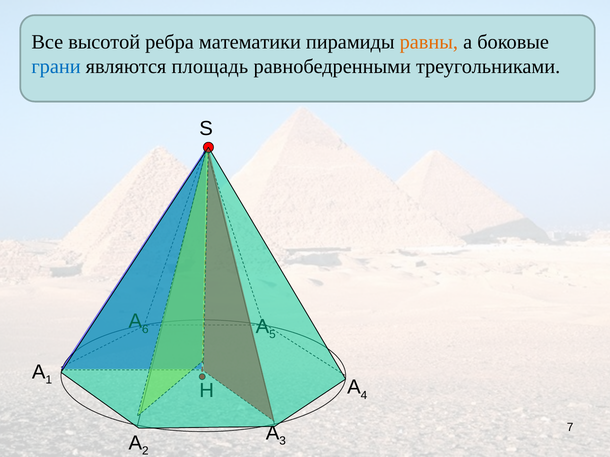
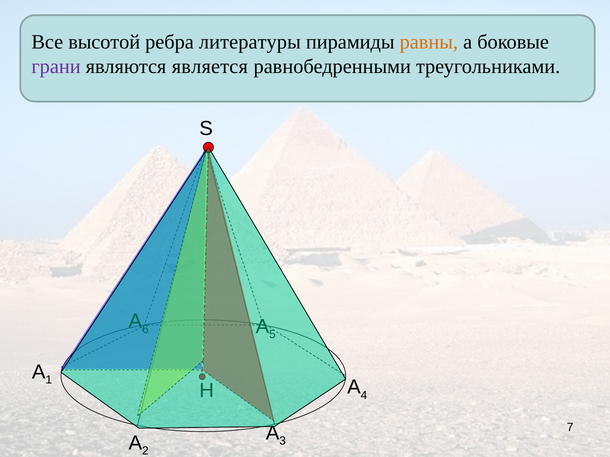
математики: математики -> литературы
грани colour: blue -> purple
площадь: площадь -> является
